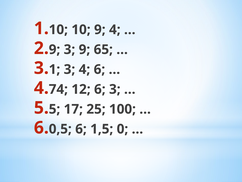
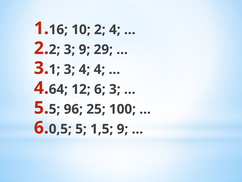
1 10: 10 -> 16
10 9: 9 -> 2
2 9: 9 -> 2
65: 65 -> 29
4 6: 6 -> 4
74: 74 -> 64
17: 17 -> 96
0,5 6: 6 -> 5
1,5 0: 0 -> 9
